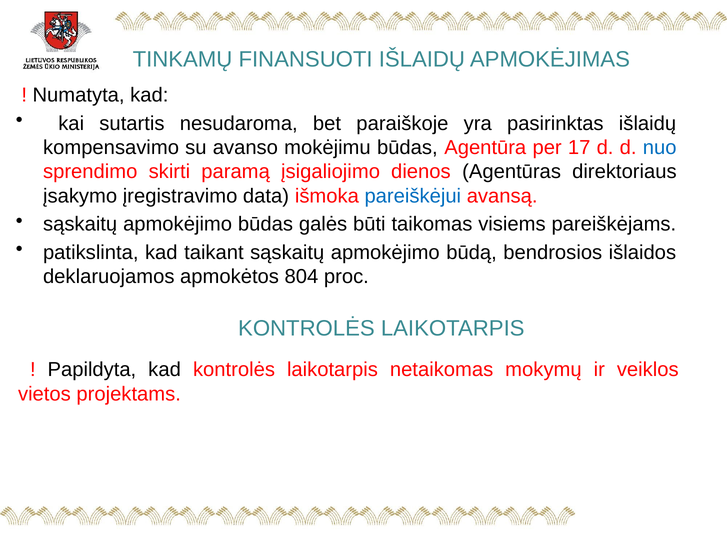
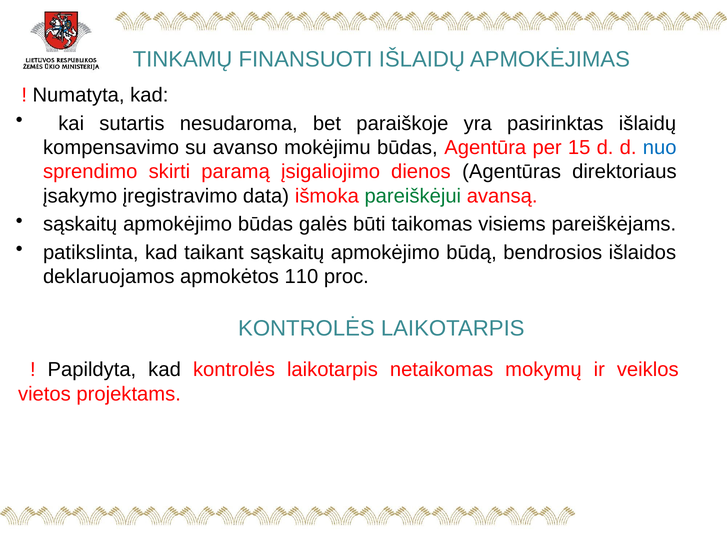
17: 17 -> 15
pareiškėjui colour: blue -> green
804: 804 -> 110
